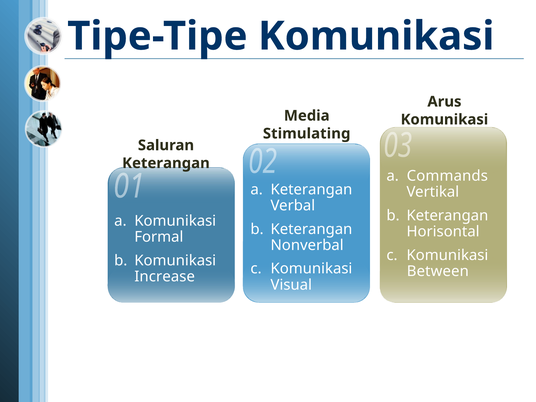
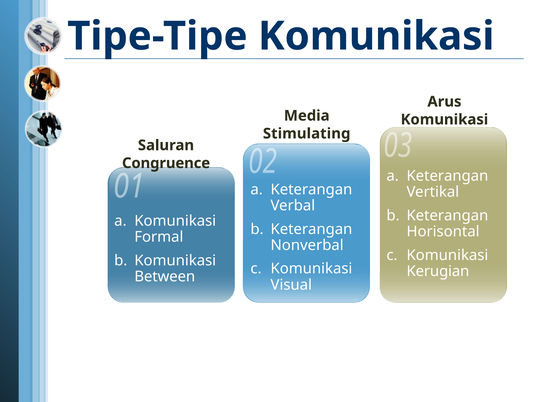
Keterangan at (166, 163): Keterangan -> Congruence
Commands at (447, 176): Commands -> Keterangan
Between: Between -> Kerugian
Increase: Increase -> Between
